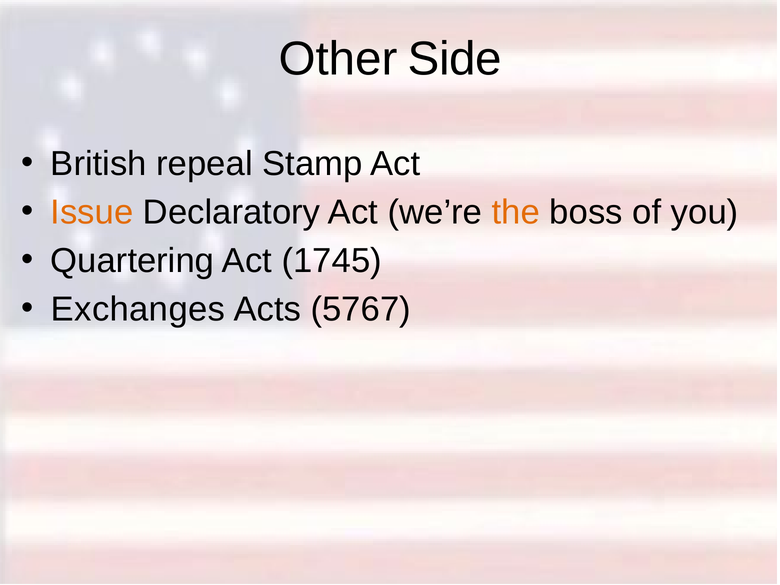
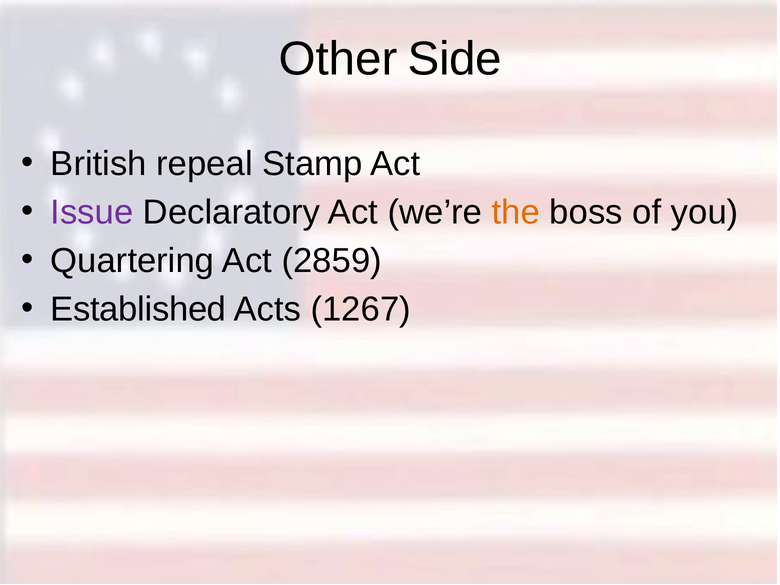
Issue colour: orange -> purple
1745: 1745 -> 2859
Exchanges: Exchanges -> Established
5767: 5767 -> 1267
